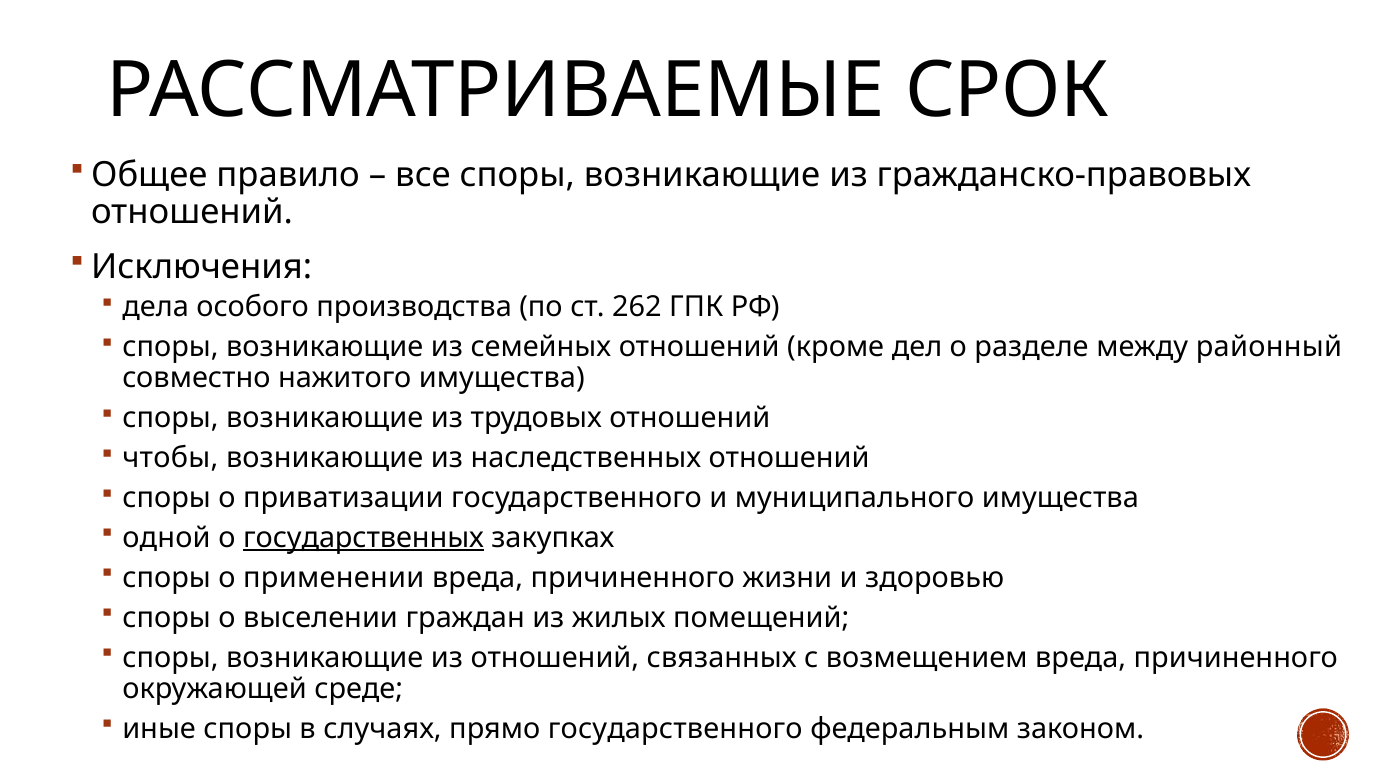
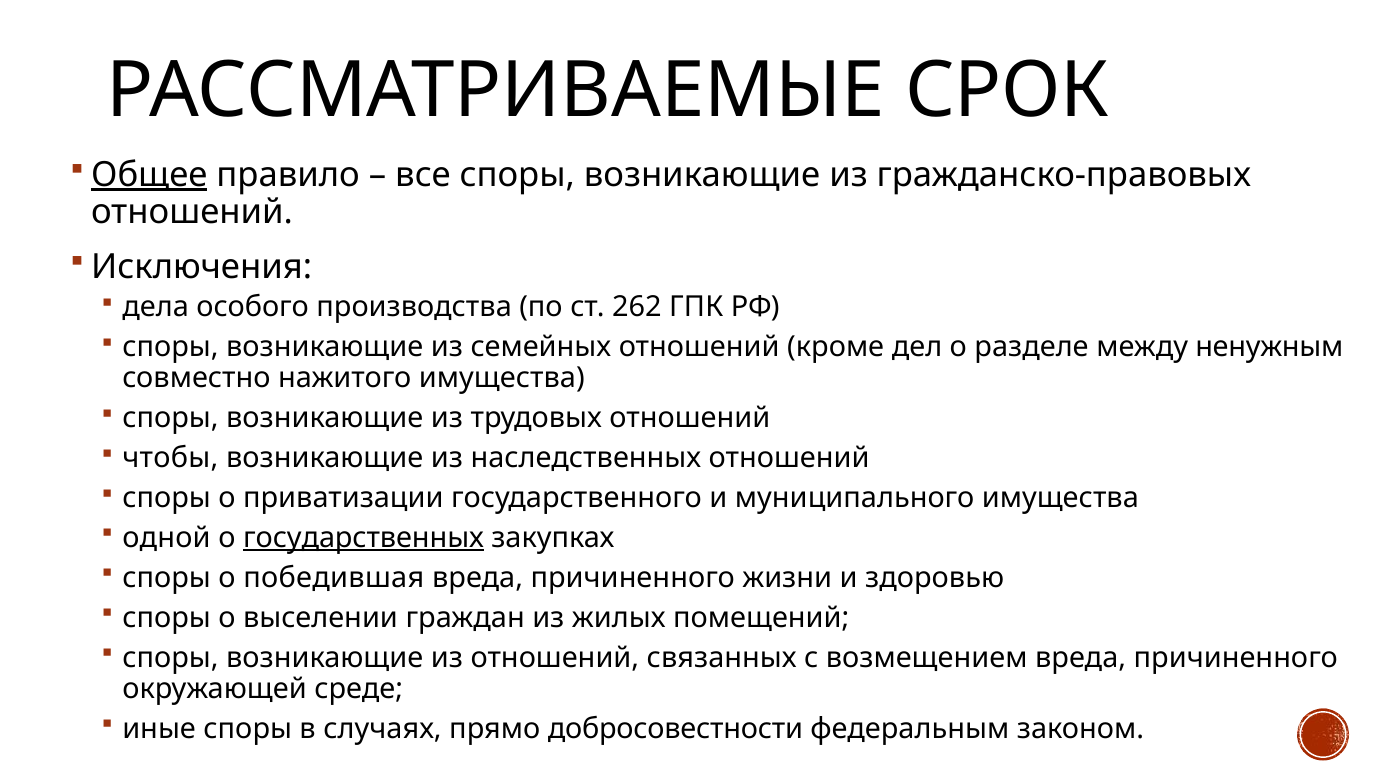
Общее underline: none -> present
районный: районный -> ненужным
применении: применении -> победившая
прямо государственного: государственного -> добросовестности
